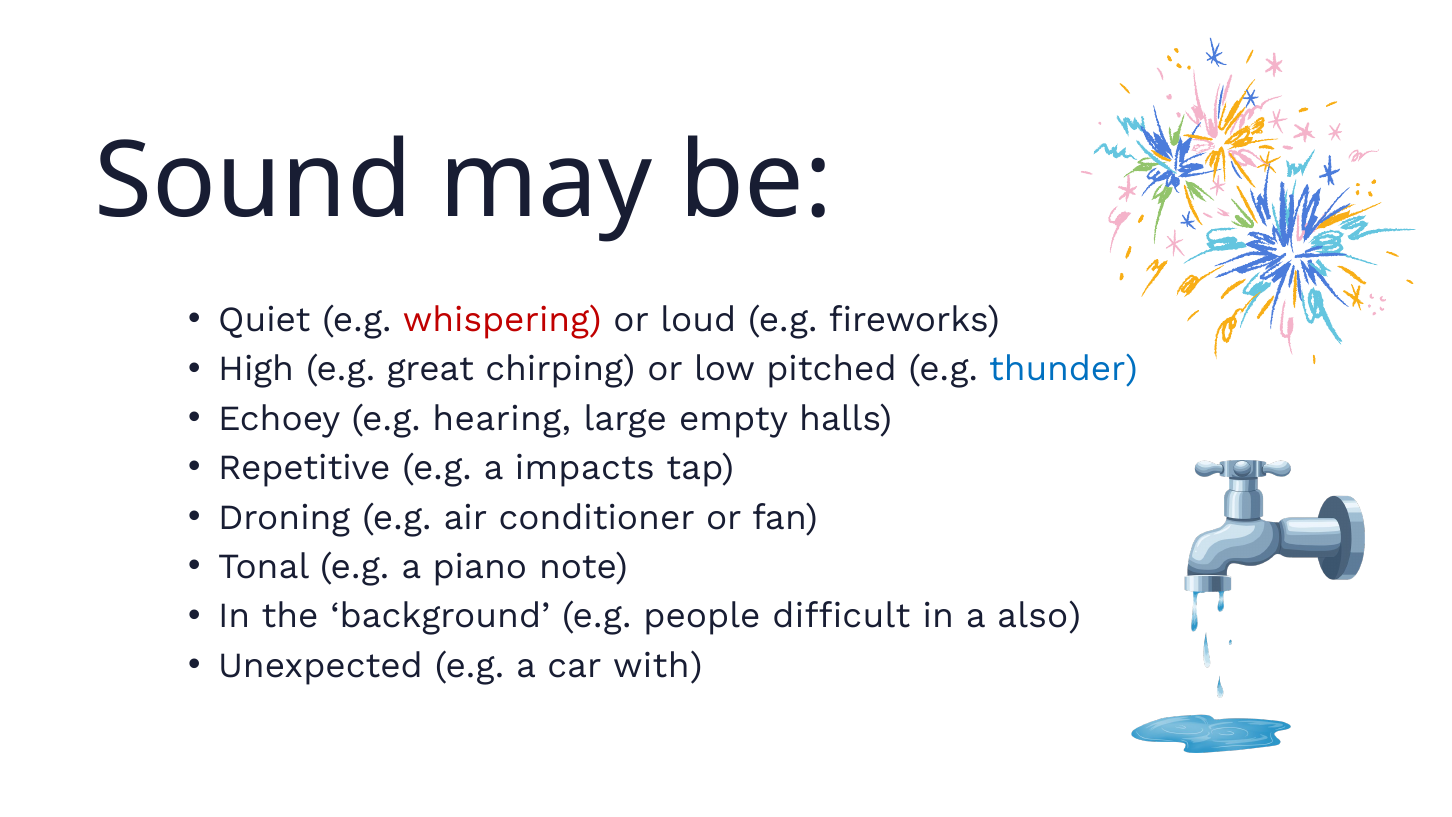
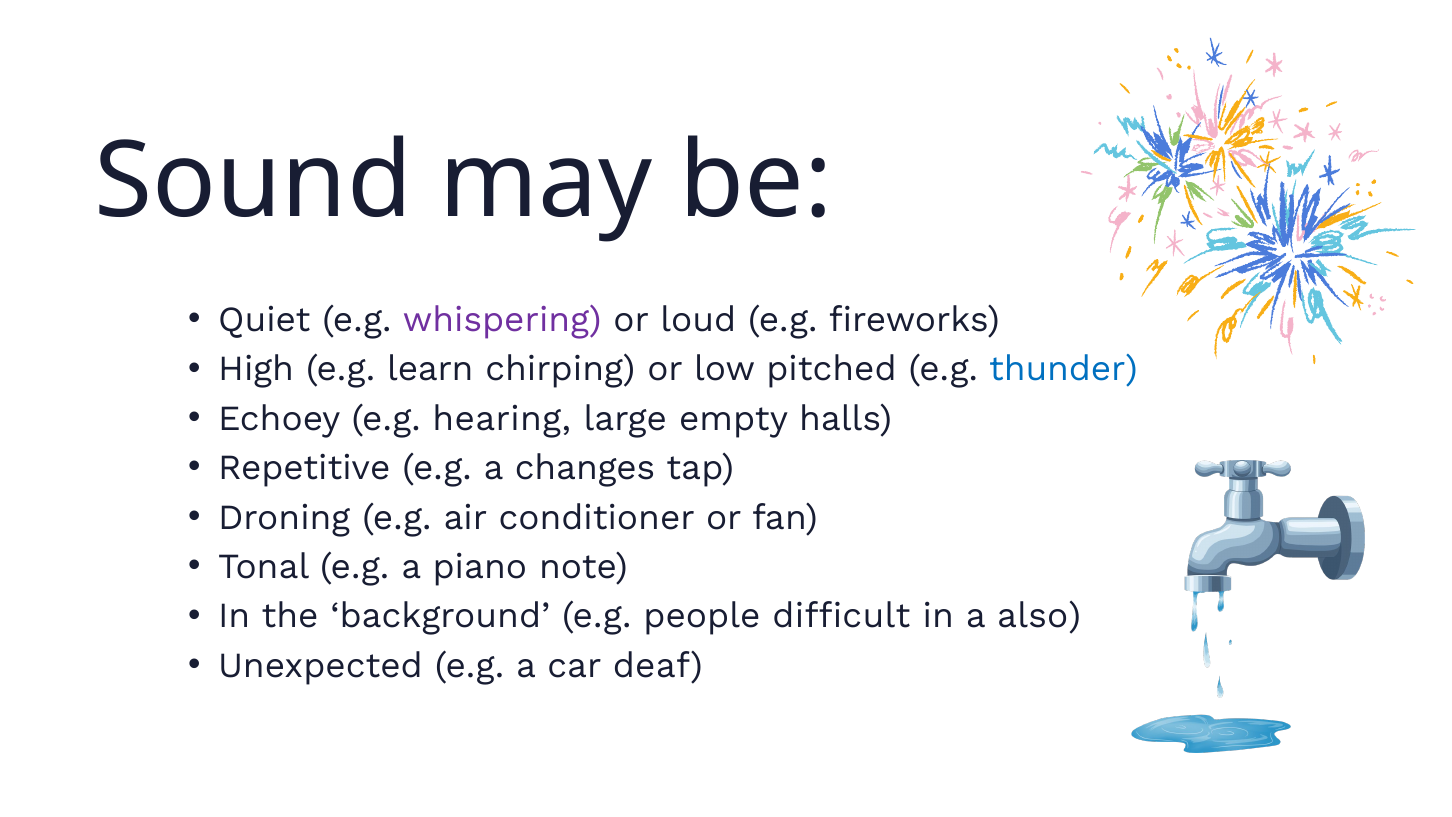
whispering colour: red -> purple
great: great -> learn
impacts: impacts -> changes
with: with -> deaf
